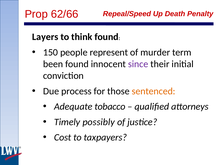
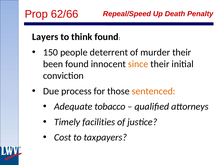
represent: represent -> deterrent
murder term: term -> their
since colour: purple -> orange
possibly: possibly -> facilities
